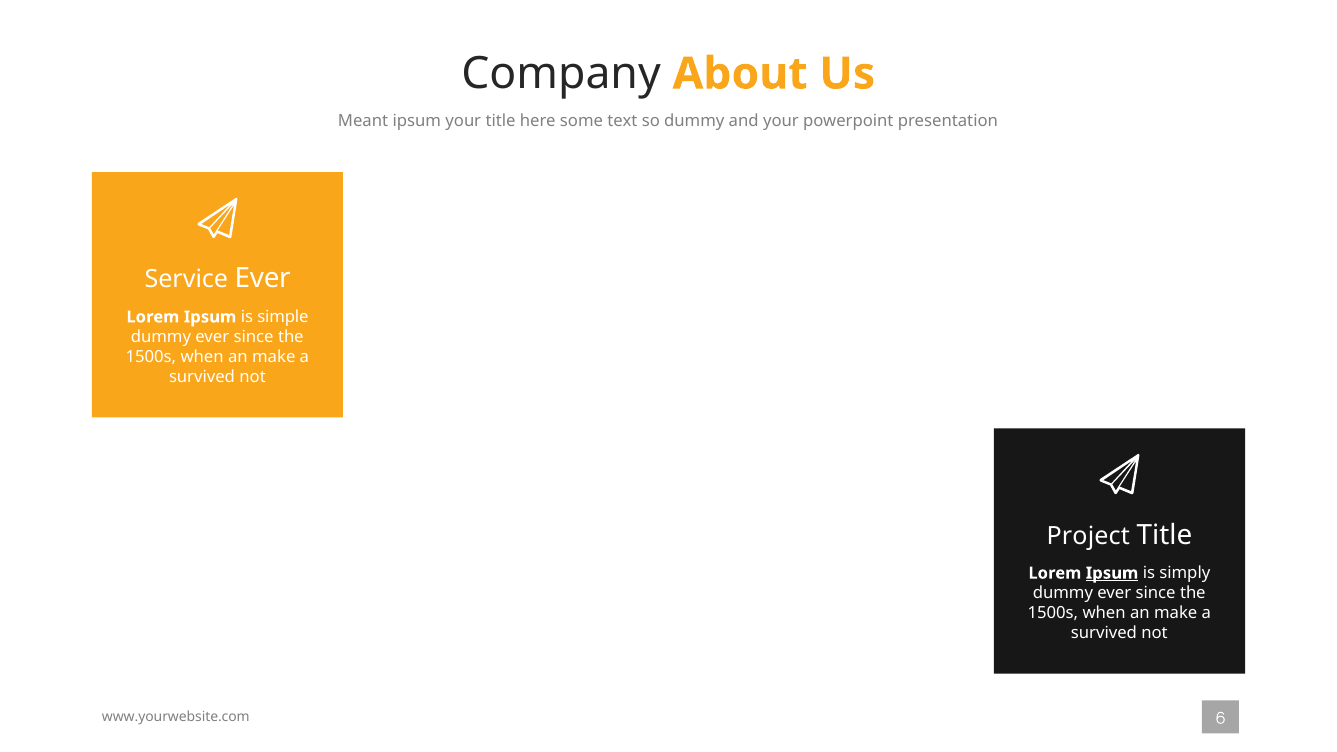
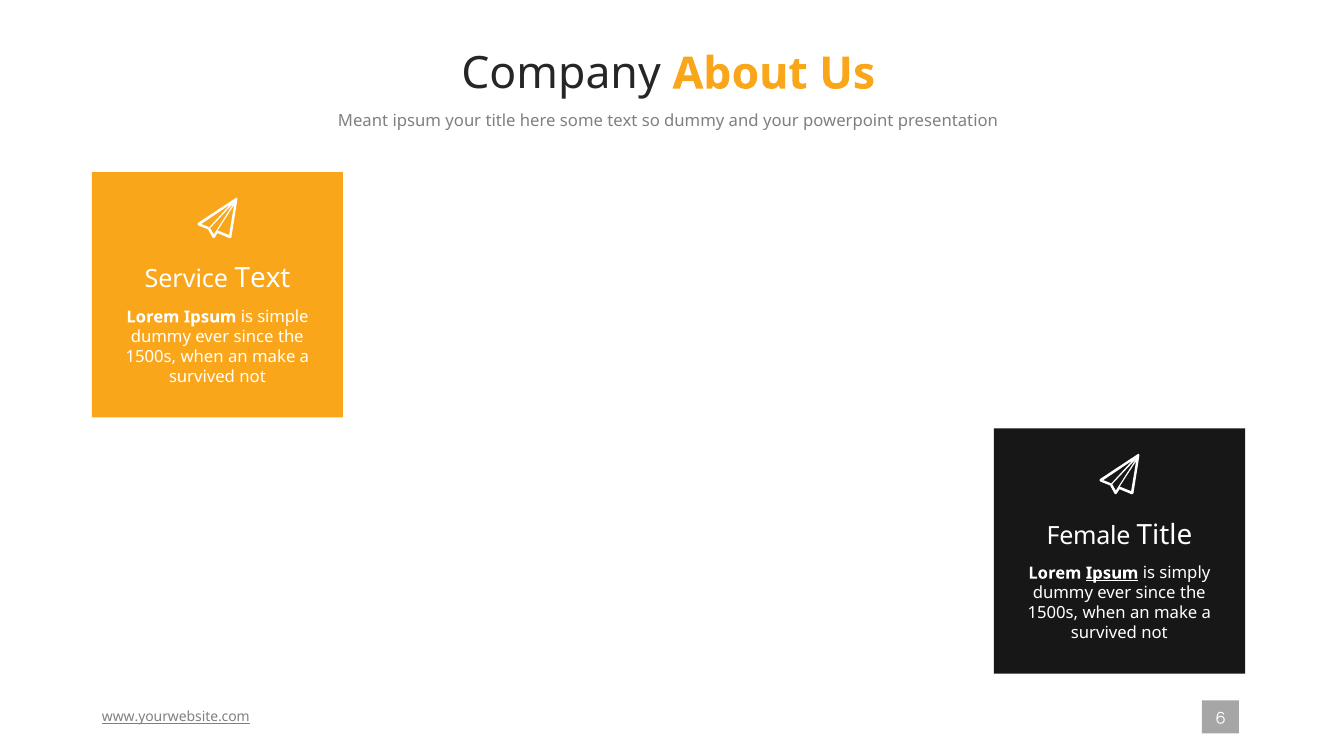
Service Ever: Ever -> Text
Project: Project -> Female
www.yourwebsite.com underline: none -> present
